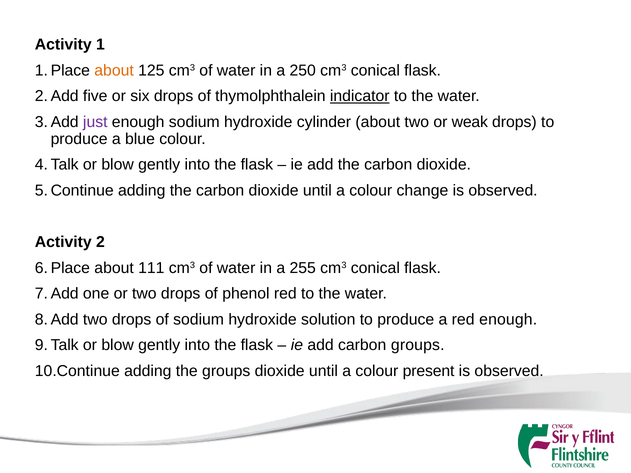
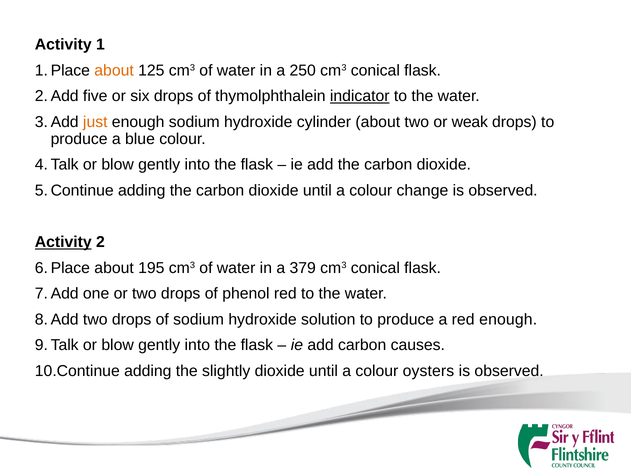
just colour: purple -> orange
Activity at (63, 242) underline: none -> present
111: 111 -> 195
255: 255 -> 379
carbon groups: groups -> causes
the groups: groups -> slightly
present: present -> oysters
